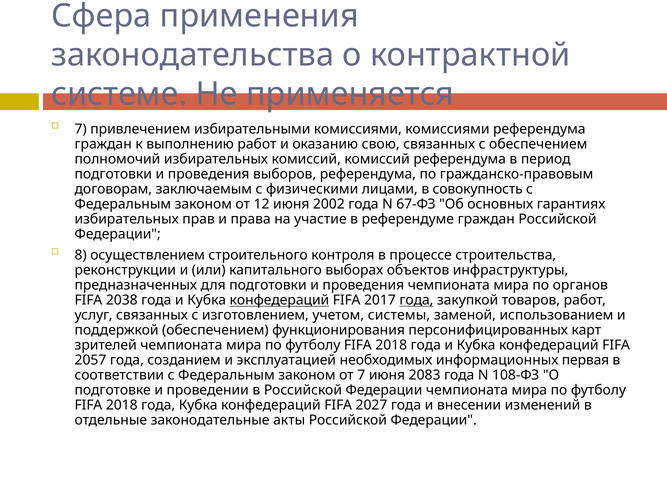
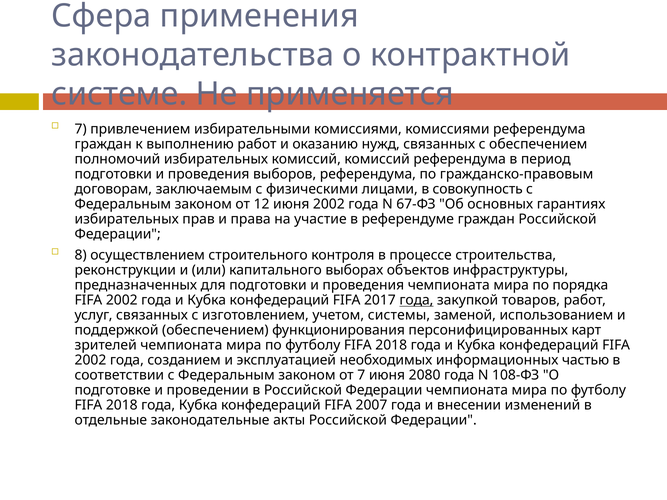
свою: свою -> нужд
органов: органов -> порядка
2038 at (122, 300): 2038 -> 2002
конфедераций at (279, 300) underline: present -> none
2057 at (90, 360): 2057 -> 2002
первая: первая -> частью
2083: 2083 -> 2080
2027: 2027 -> 2007
